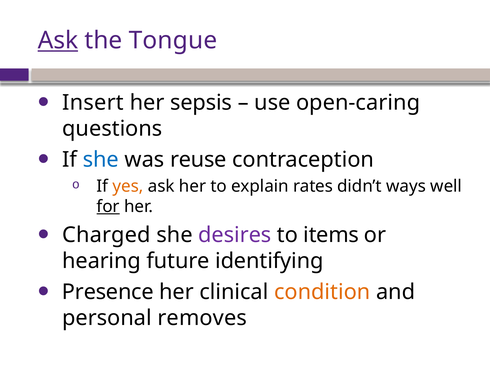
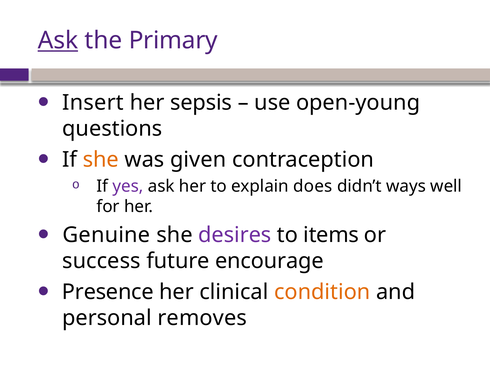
Tongue: Tongue -> Primary
open-caring: open-caring -> open-young
she at (101, 160) colour: blue -> orange
reuse: reuse -> given
yes colour: orange -> purple
rates: rates -> does
for underline: present -> none
Charged: Charged -> Genuine
hearing: hearing -> success
identifying: identifying -> encourage
